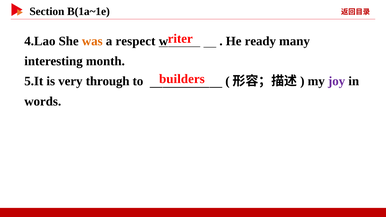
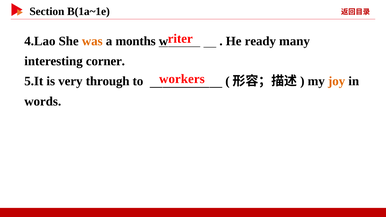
respect: respect -> months
month: month -> corner
builders: builders -> workers
joy colour: purple -> orange
